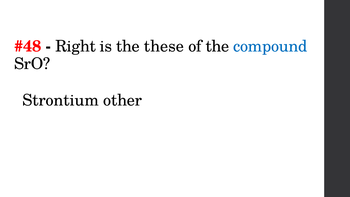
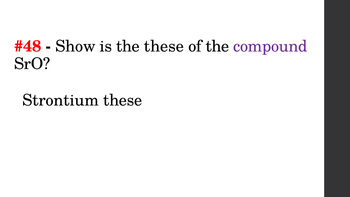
Right: Right -> Show
compound colour: blue -> purple
Strontium other: other -> these
